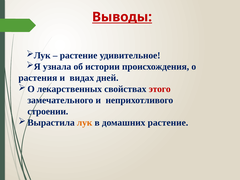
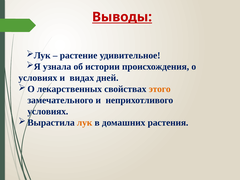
растения at (38, 78): растения -> условиях
этого colour: red -> orange
строении at (48, 111): строении -> условиях
домашних растение: растение -> растения
